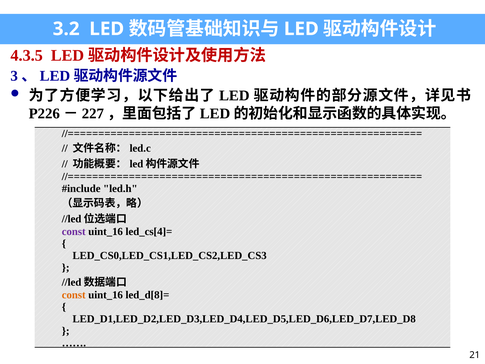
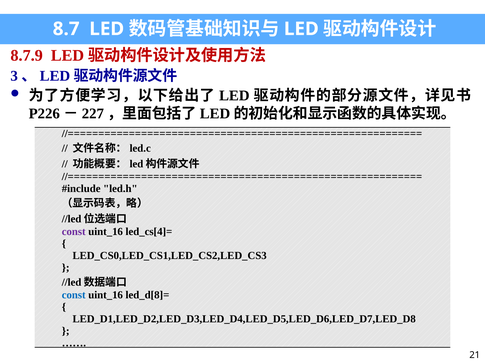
3.2: 3.2 -> 8.7
4.3.5: 4.3.5 -> 8.7.9
const at (74, 295) colour: orange -> blue
